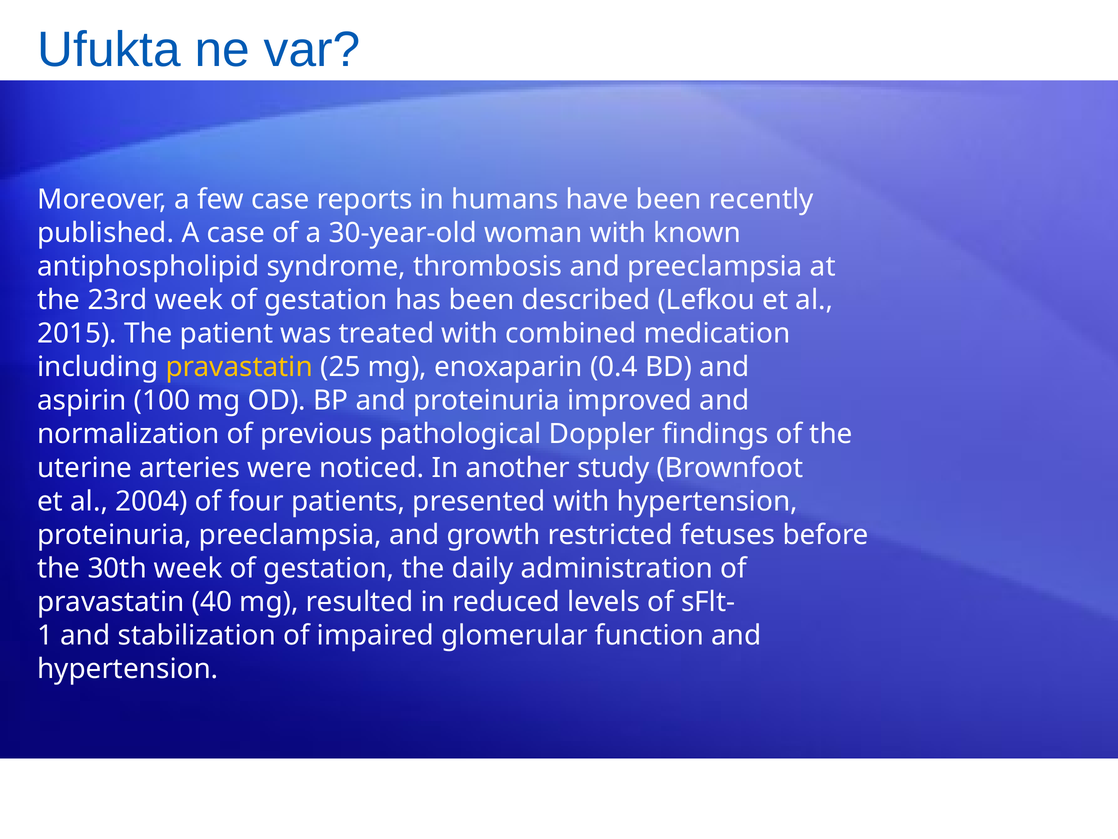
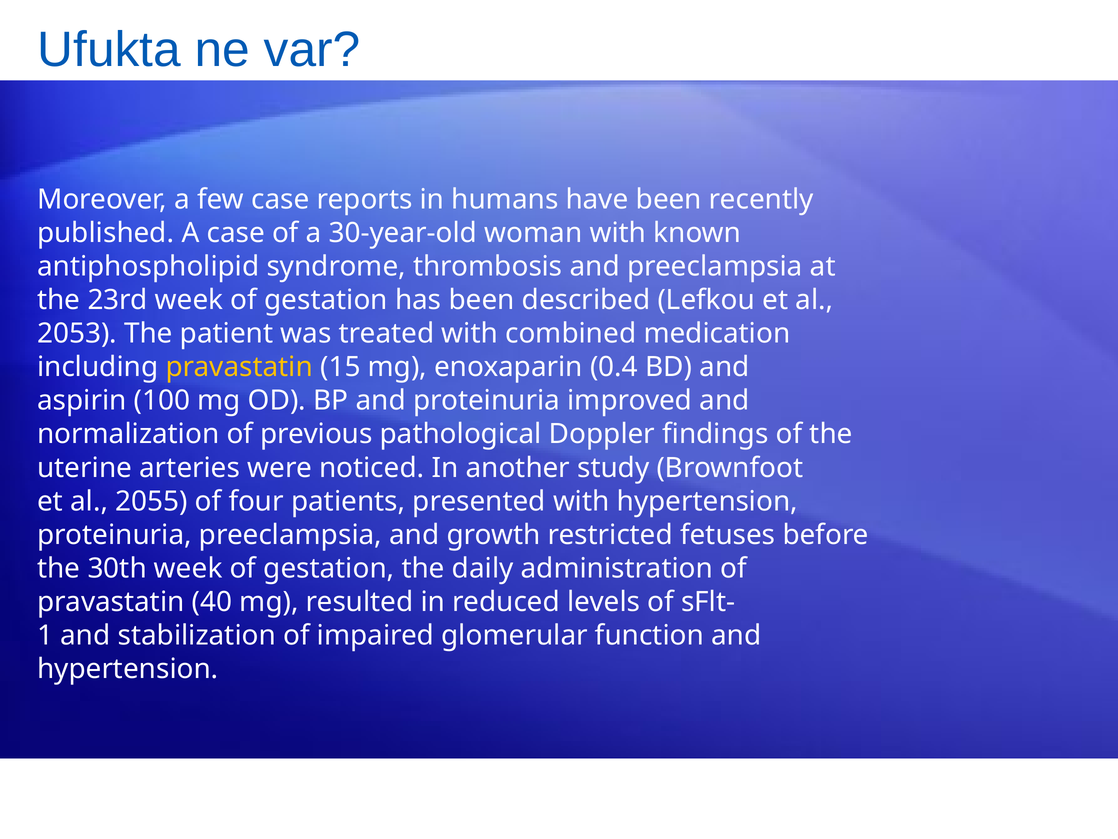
2015: 2015 -> 2053
25: 25 -> 15
2004: 2004 -> 2055
